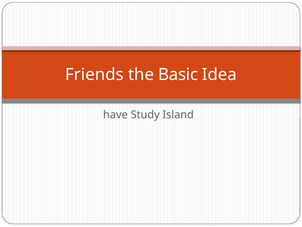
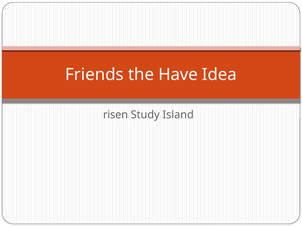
Basic: Basic -> Have
have: have -> risen
